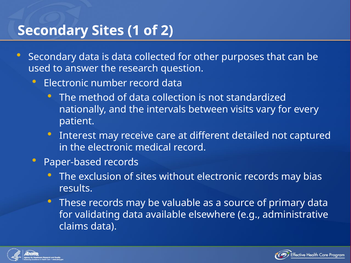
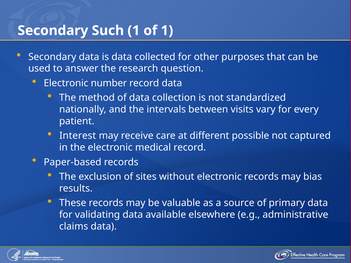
Secondary Sites: Sites -> Such
of 2: 2 -> 1
detailed: detailed -> possible
